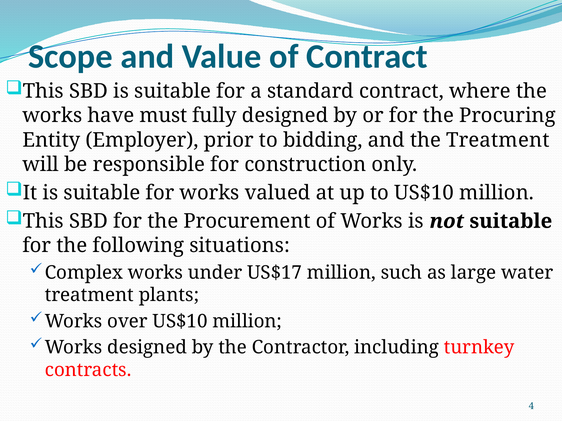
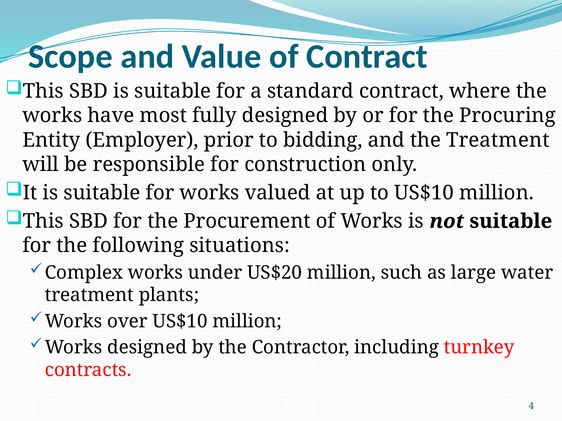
must: must -> most
US$17: US$17 -> US$20
